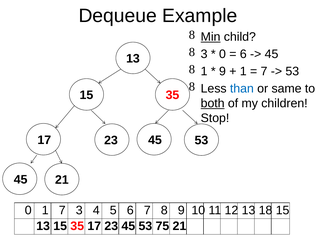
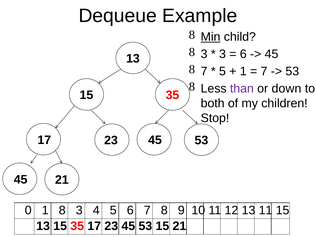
0 at (222, 54): 0 -> 3
1 at (204, 71): 1 -> 7
9 at (222, 71): 9 -> 5
than colour: blue -> purple
same: same -> down
both underline: present -> none
1 7: 7 -> 8
13 18: 18 -> 11
53 75: 75 -> 15
